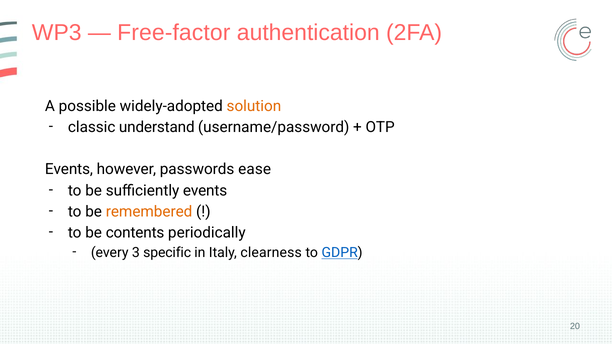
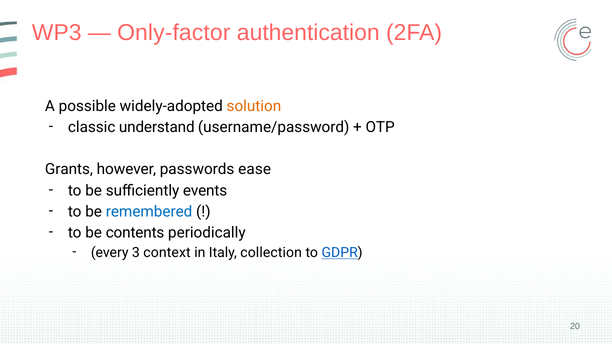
Free-factor: Free-factor -> Only-factor
Events at (69, 170): Events -> Grants
remembered colour: orange -> blue
specific: specific -> context
clearness: clearness -> collection
